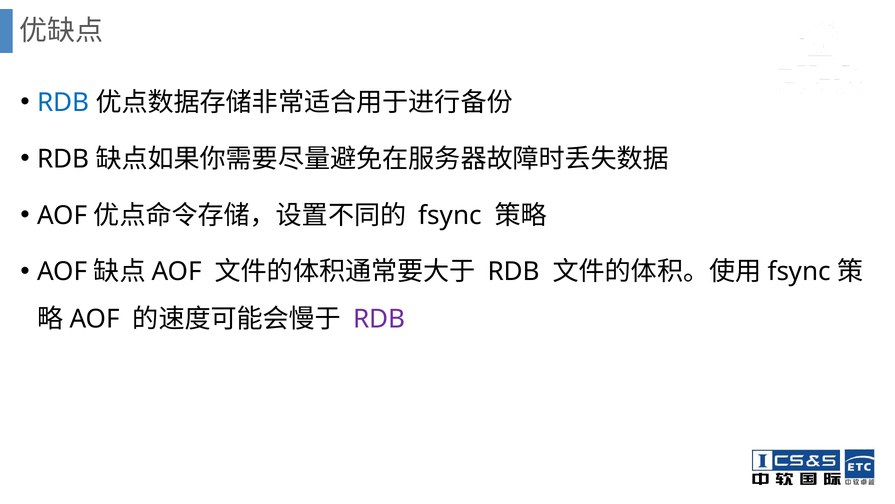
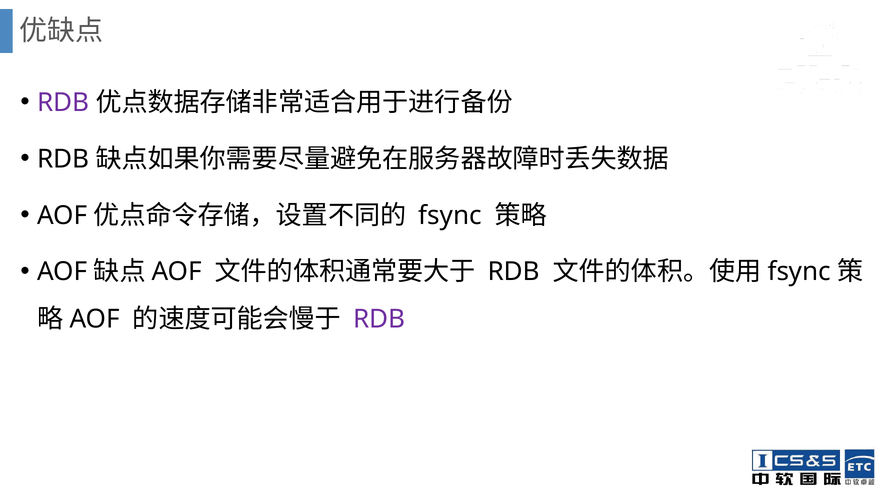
RDB at (63, 103) colour: blue -> purple
